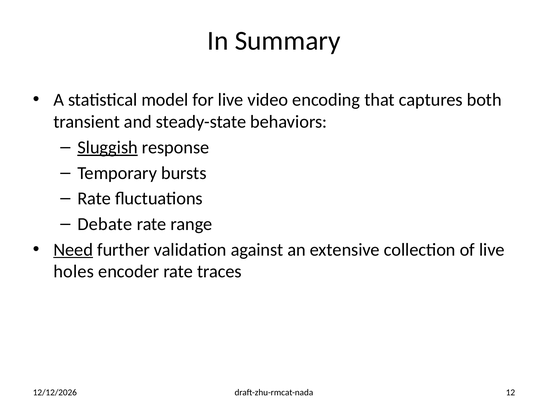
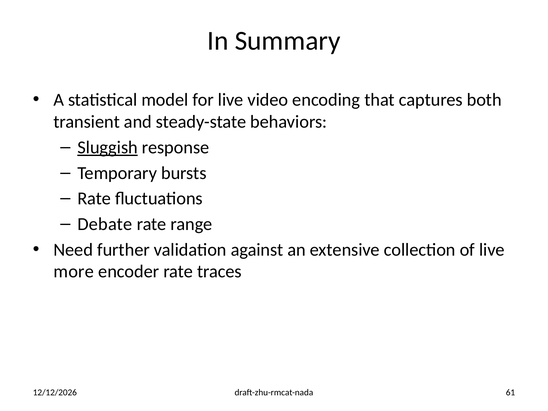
Need underline: present -> none
holes: holes -> more
12: 12 -> 61
